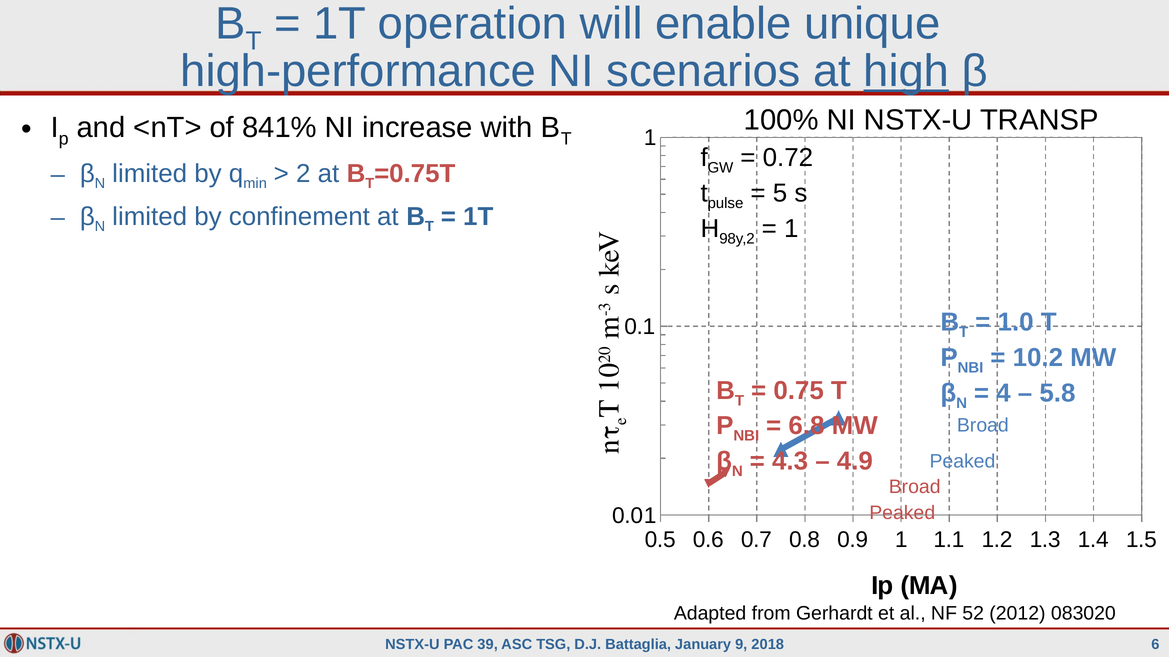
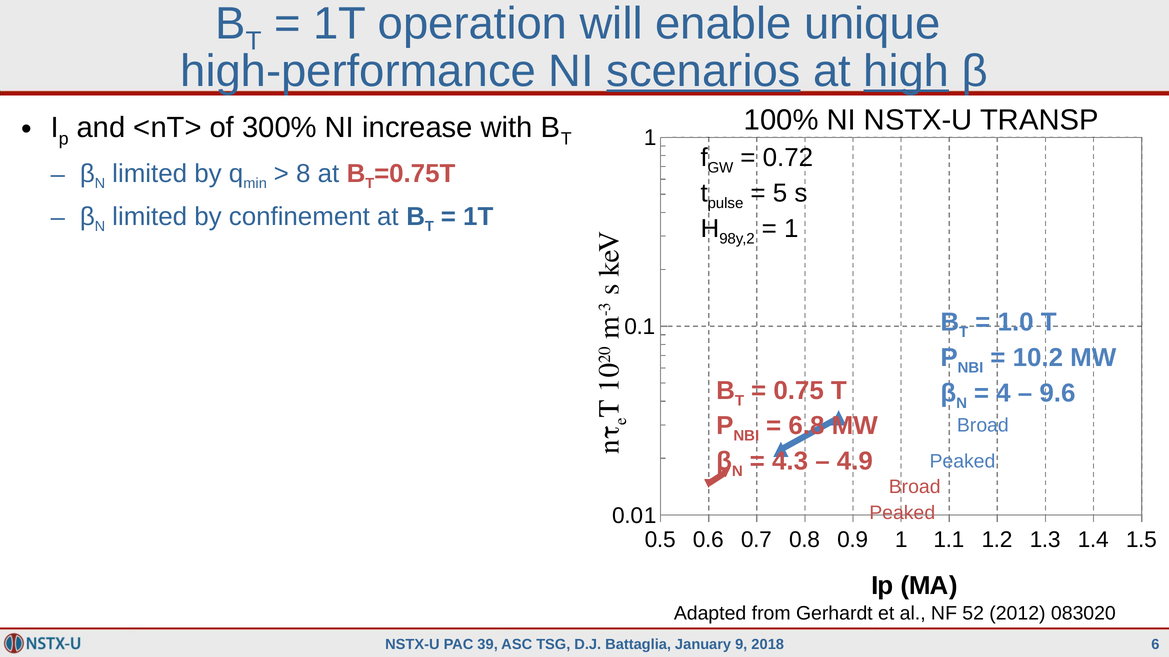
scenarios underline: none -> present
841%: 841% -> 300%
2 at (303, 174): 2 -> 8
5.8: 5.8 -> 9.6
